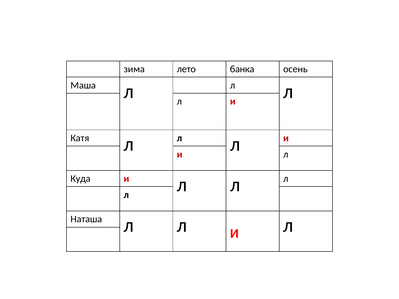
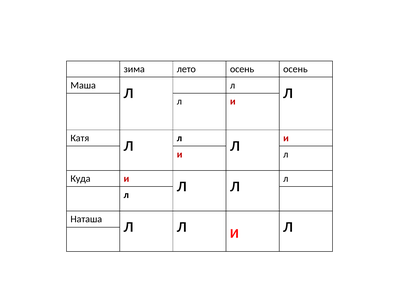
лето банка: банка -> осень
